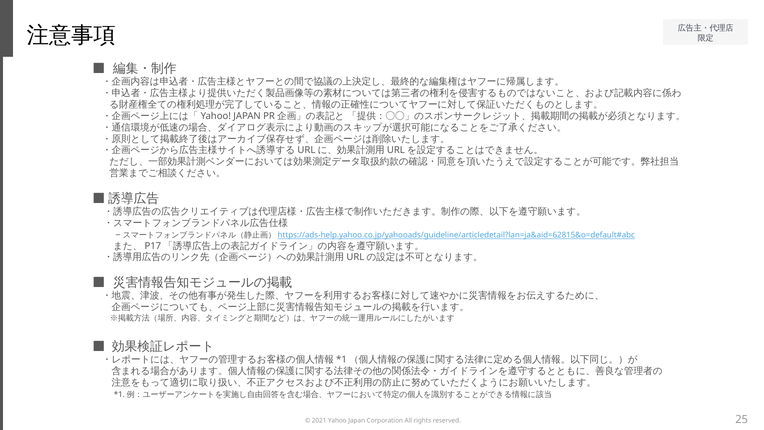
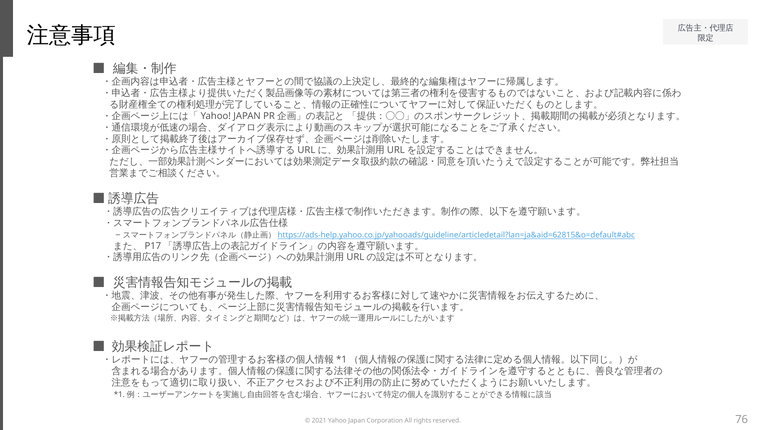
25: 25 -> 76
